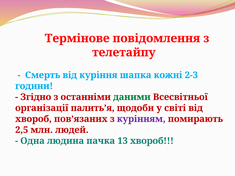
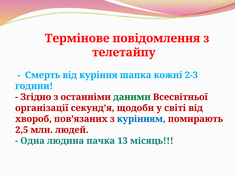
палить’я: палить’я -> секунд’я
курінням colour: purple -> blue
13 хвороб: хвороб -> місяць
